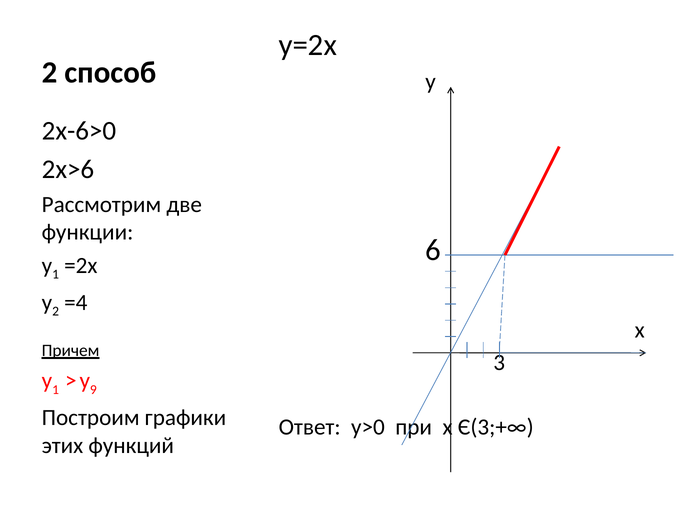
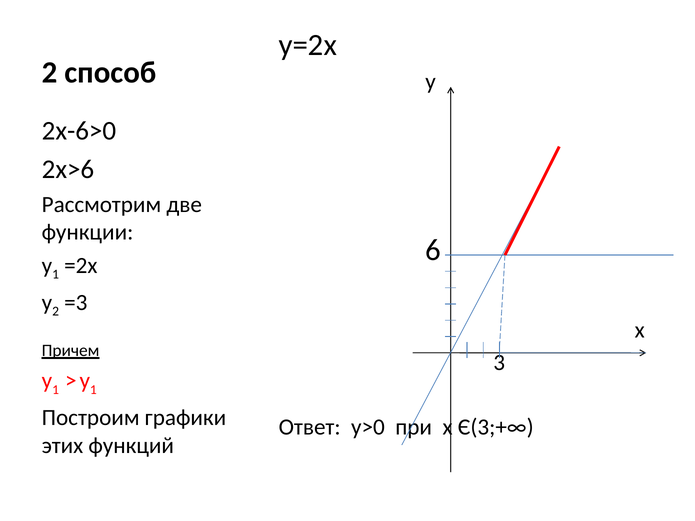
=4: =4 -> =3
9 at (93, 390): 9 -> 1
